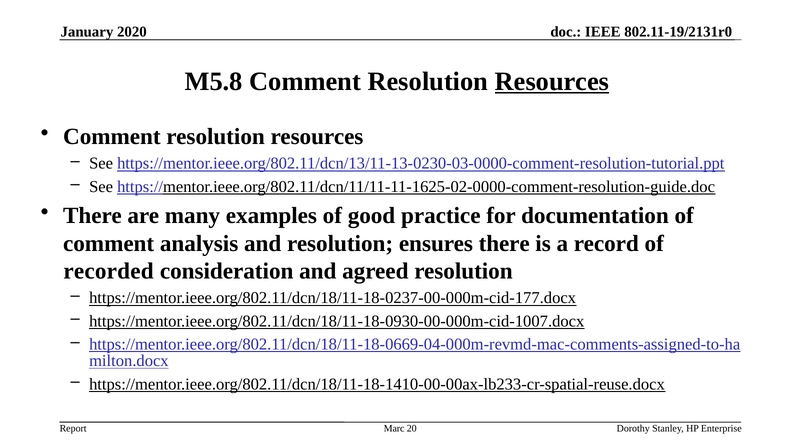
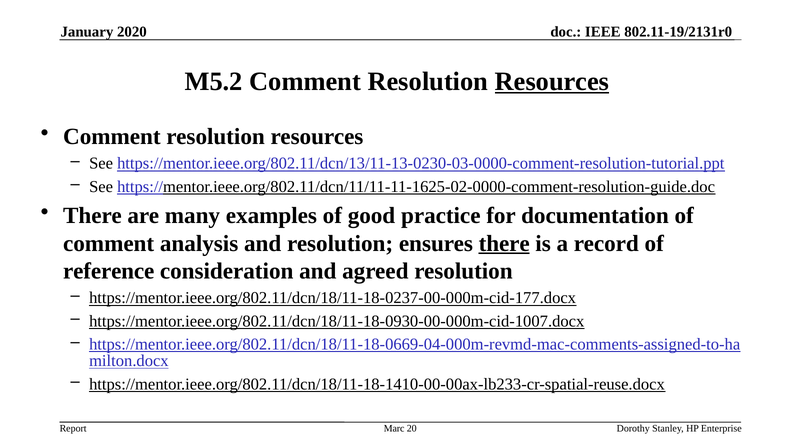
M5.8: M5.8 -> M5.2
there at (504, 243) underline: none -> present
recorded: recorded -> reference
